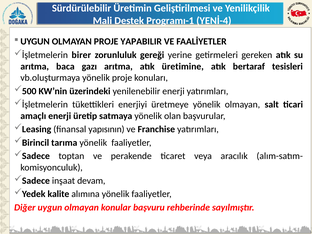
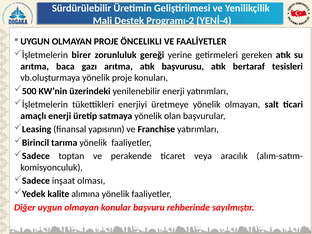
Programı-1: Programı-1 -> Programı-2
YAPABILIR: YAPABILIR -> ÖNCELIKLI
üretimine: üretimine -> başvurusu
devam: devam -> olması
